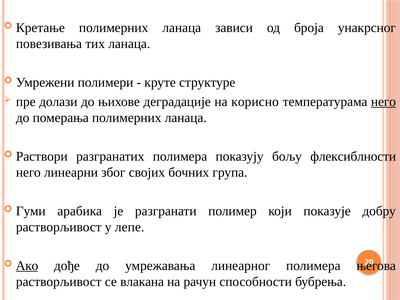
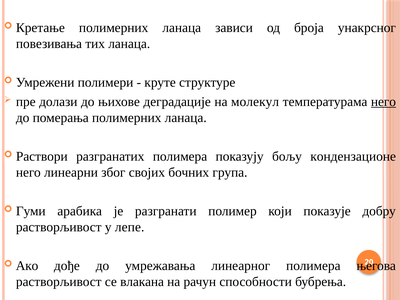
корисно: корисно -> молекул
флексиблности: флексиблности -> кондензационе
Ако underline: present -> none
